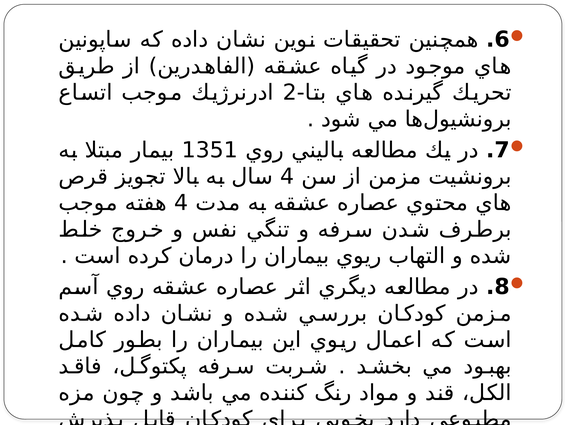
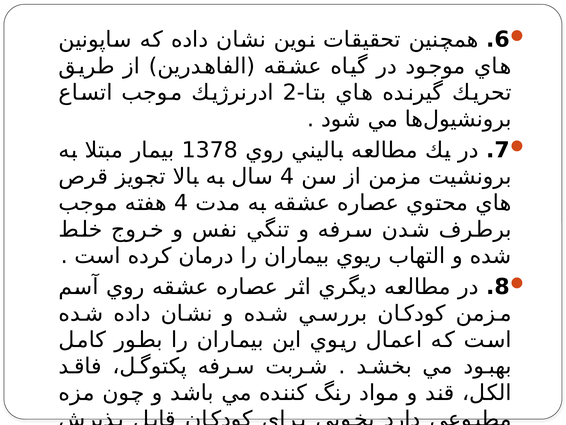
1351: 1351 -> 1378
